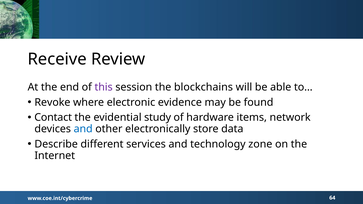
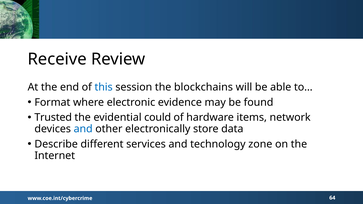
this colour: purple -> blue
Revoke: Revoke -> Format
Contact: Contact -> Trusted
study: study -> could
